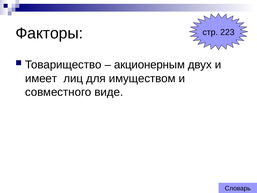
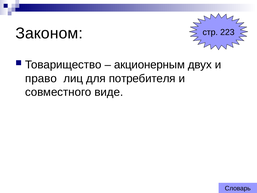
Факторы: Факторы -> Законом
имеет: имеет -> право
имуществом: имуществом -> потребителя
